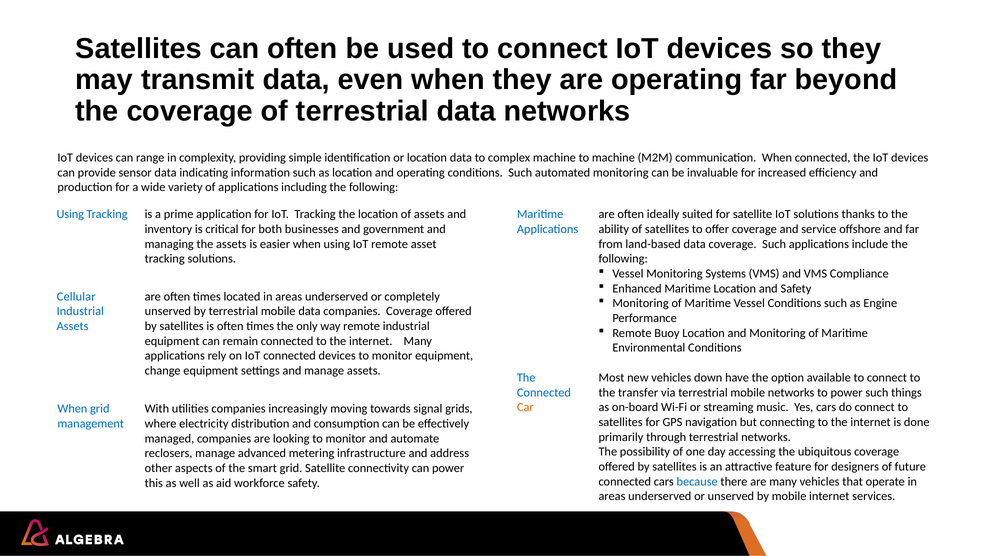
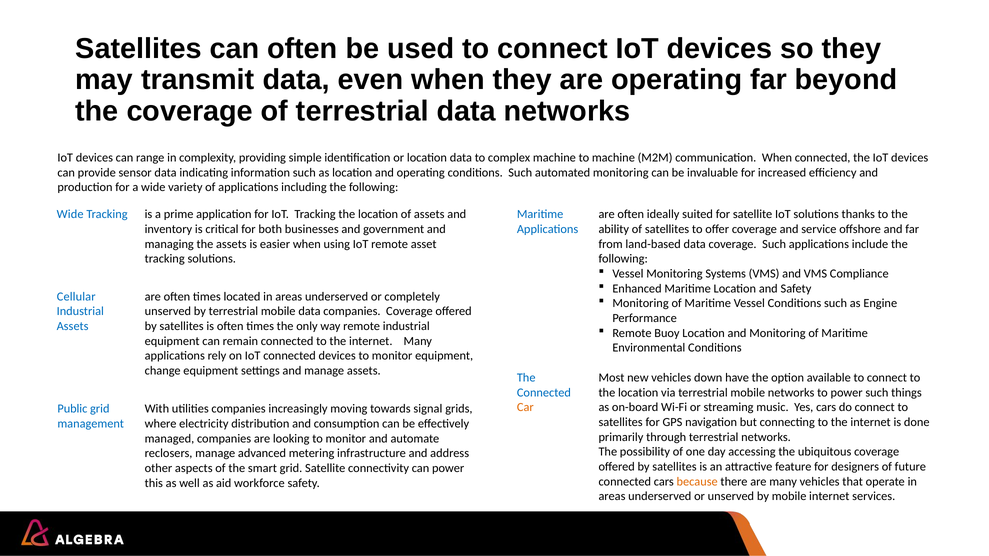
Using at (70, 214): Using -> Wide
transfer at (638, 393): transfer -> location
When at (72, 409): When -> Public
because colour: blue -> orange
